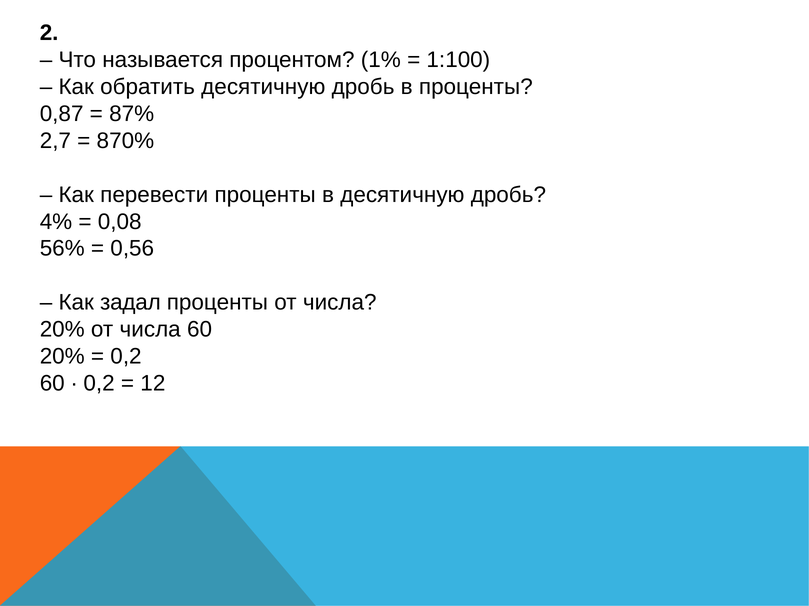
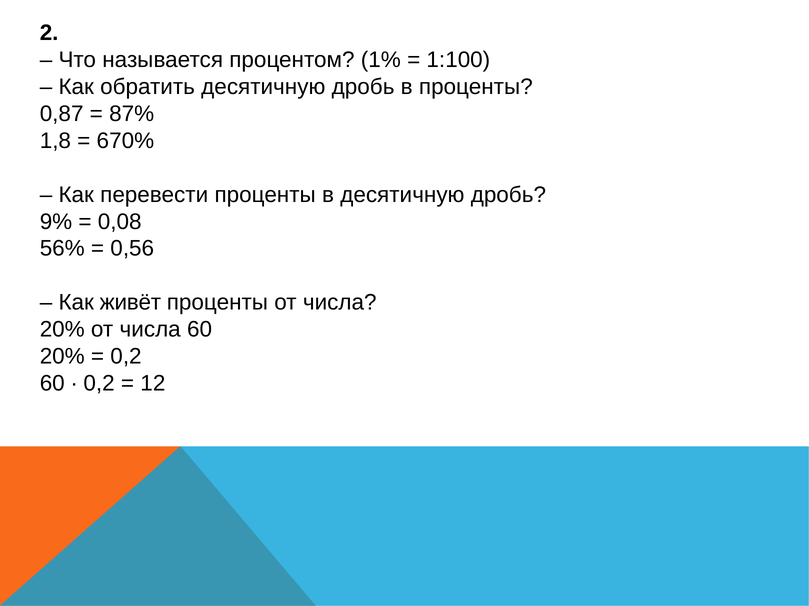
2,7: 2,7 -> 1,8
870%: 870% -> 670%
4%: 4% -> 9%
задал: задал -> живёт
